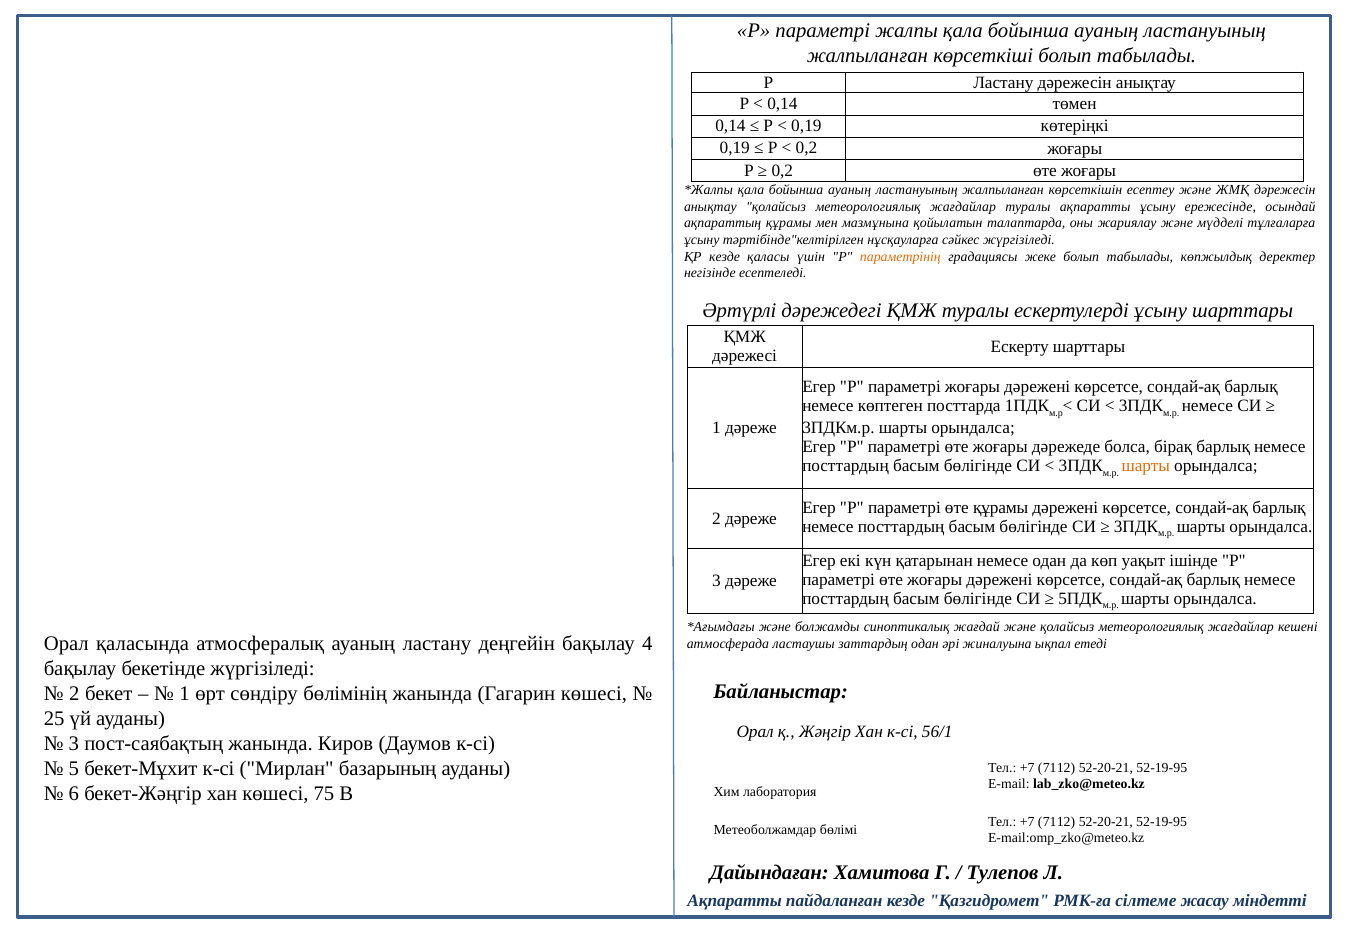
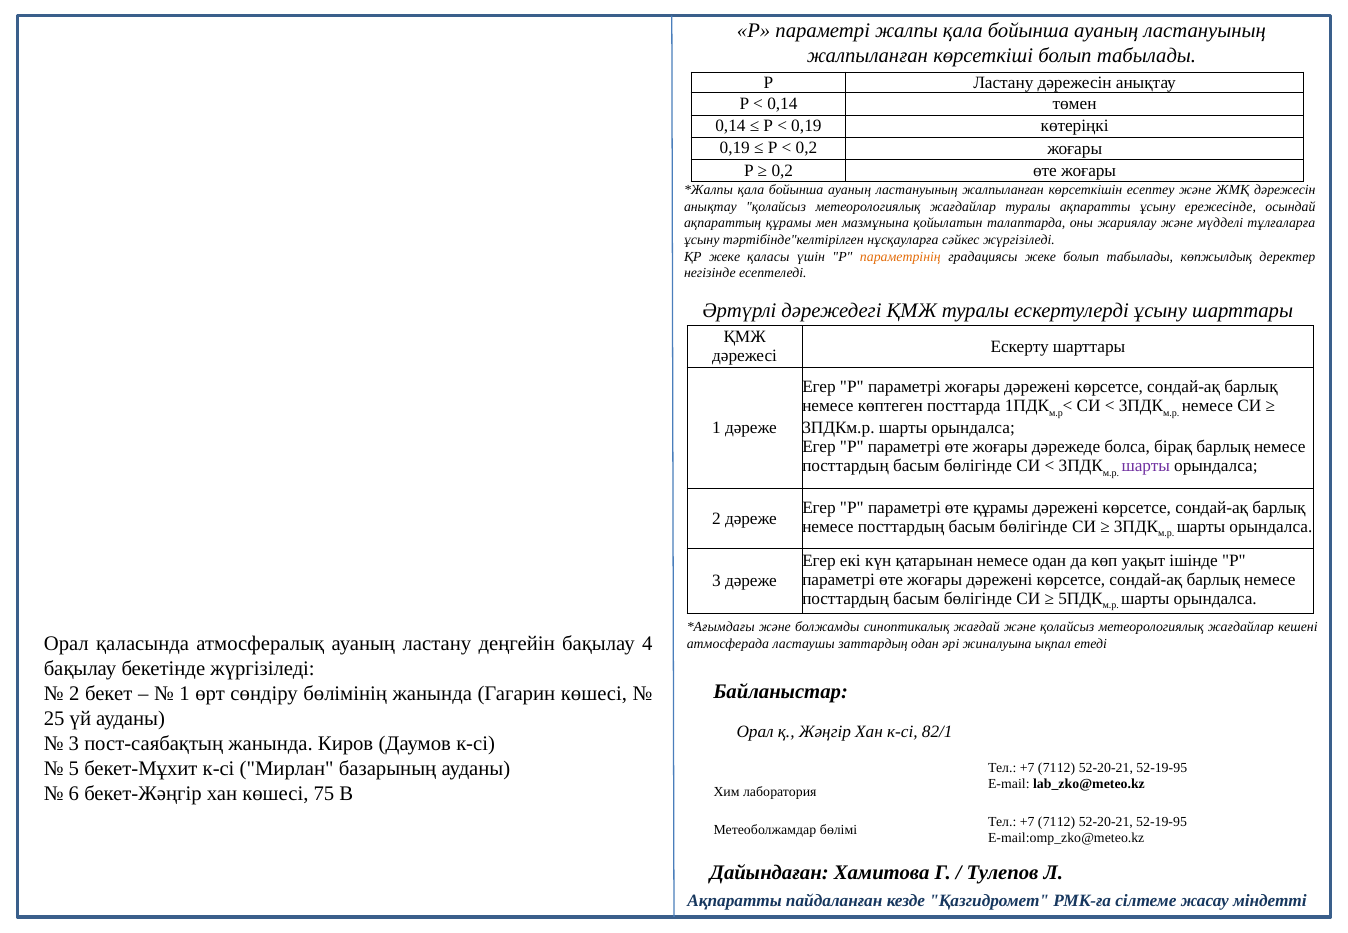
ҚР кезде: кезде -> жеке
шарты at (1146, 466) colour: orange -> purple
56/1: 56/1 -> 82/1
